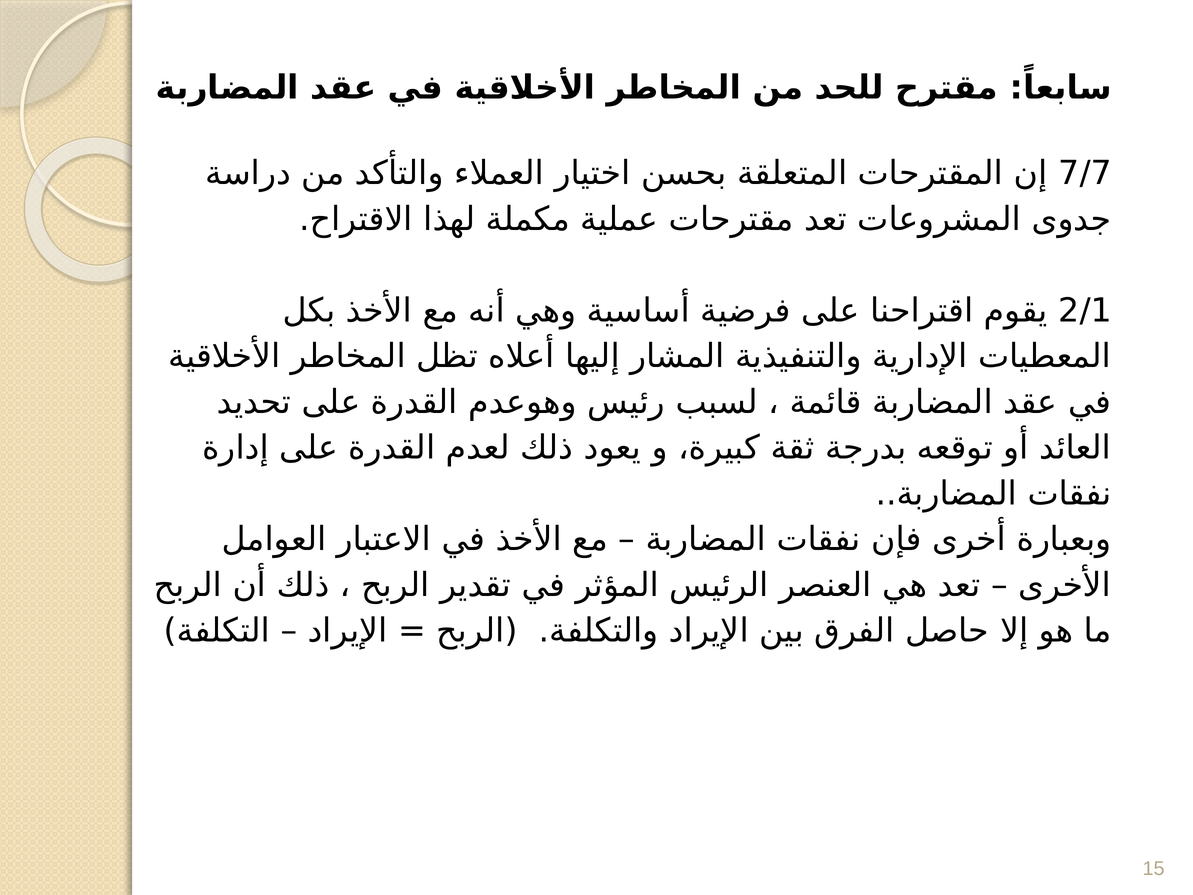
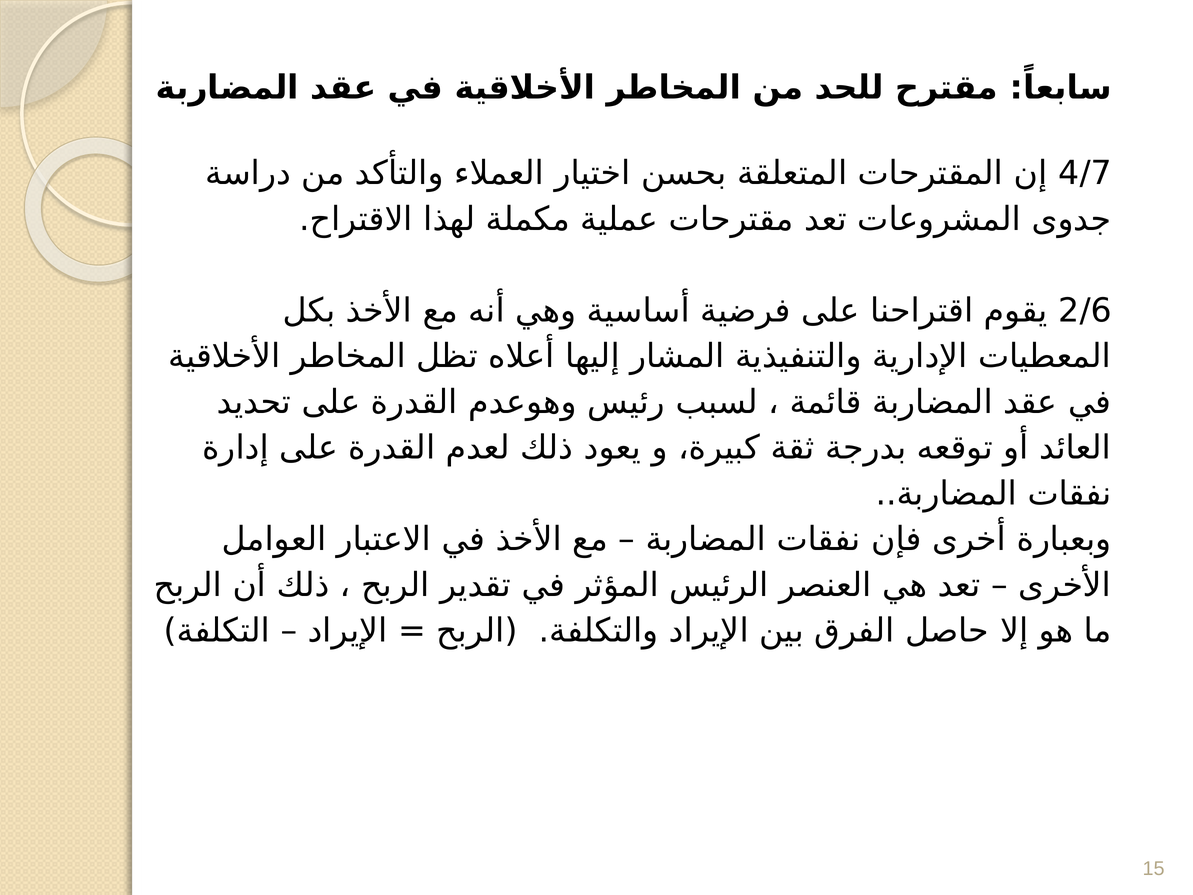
7/7: 7/7 -> 4/7
2/1: 2/1 -> 2/6
